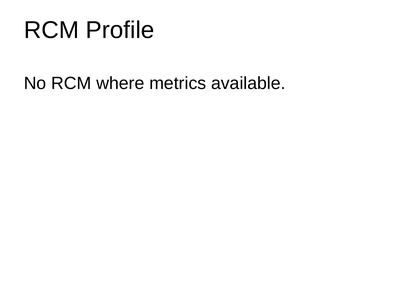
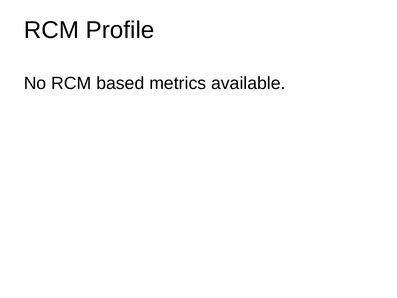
where: where -> based
